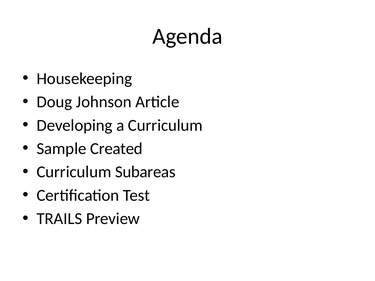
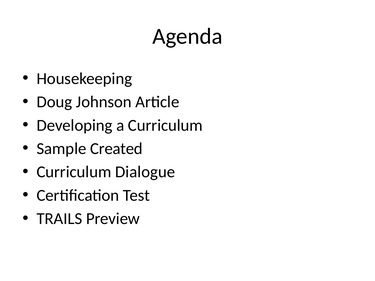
Subareas: Subareas -> Dialogue
